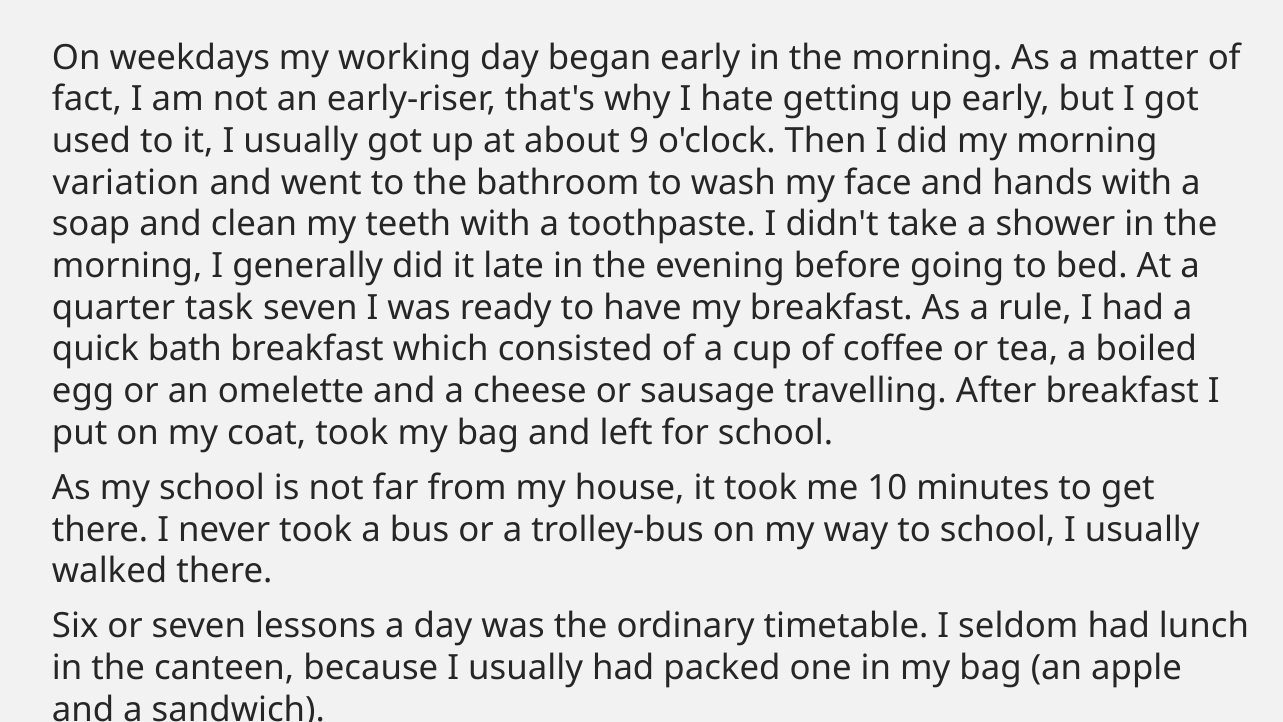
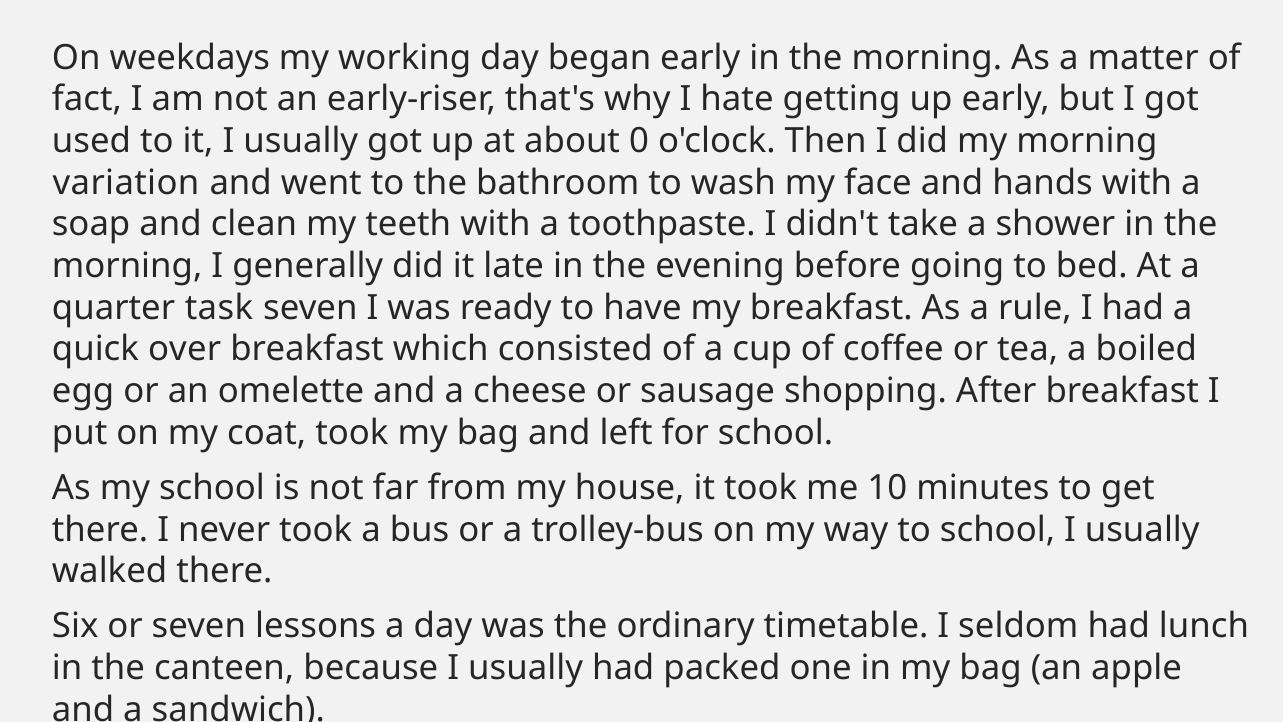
9: 9 -> 0
quick bath: bath -> over
travelling: travelling -> shopping
